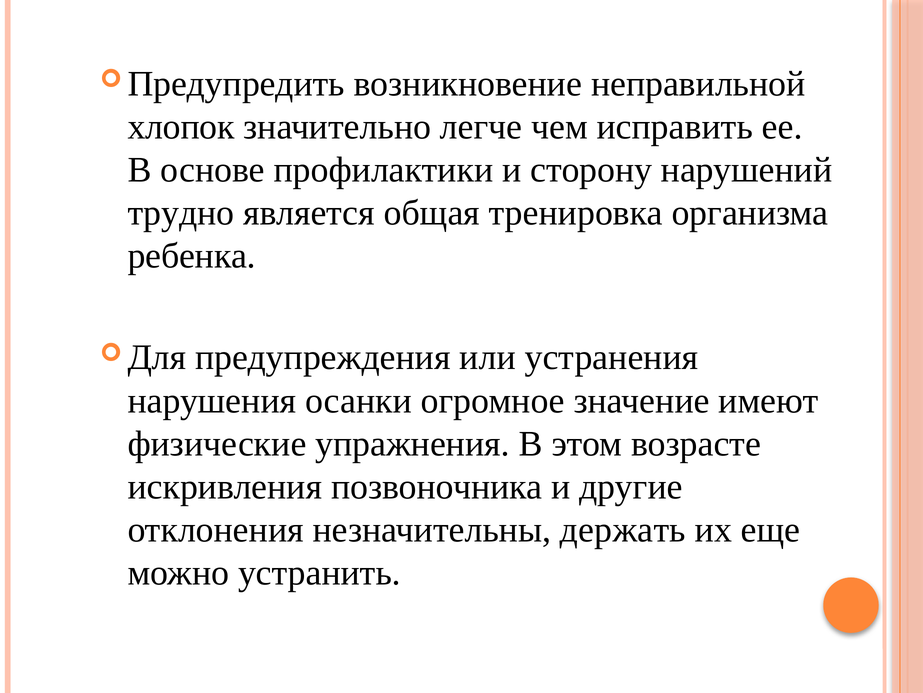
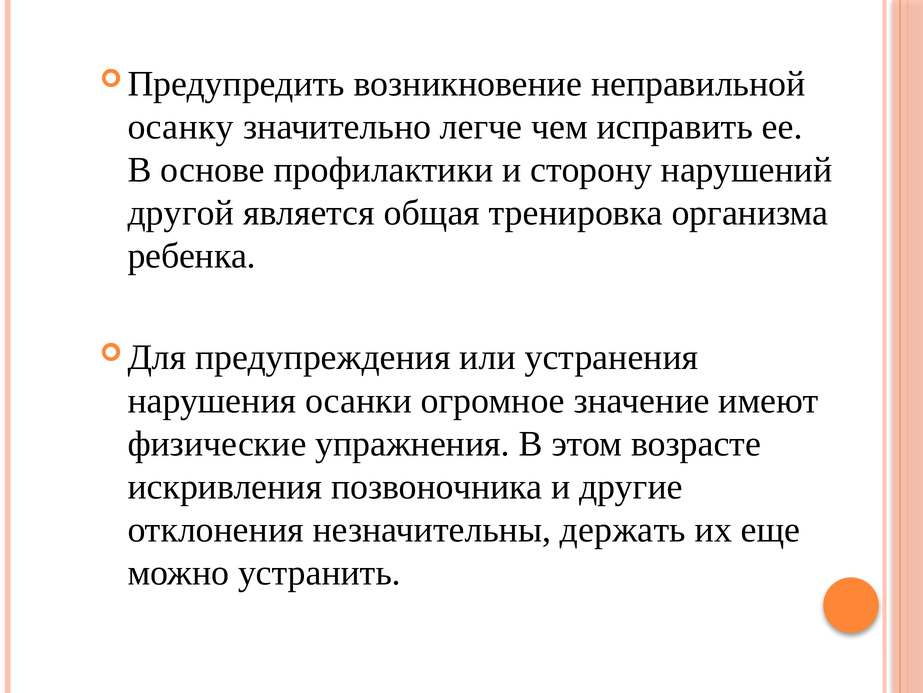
хлопок: хлопок -> осанку
трудно: трудно -> другой
